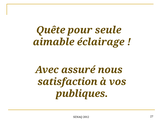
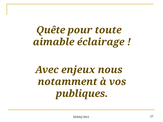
seule: seule -> toute
assuré: assuré -> enjeux
satisfaction: satisfaction -> notamment
